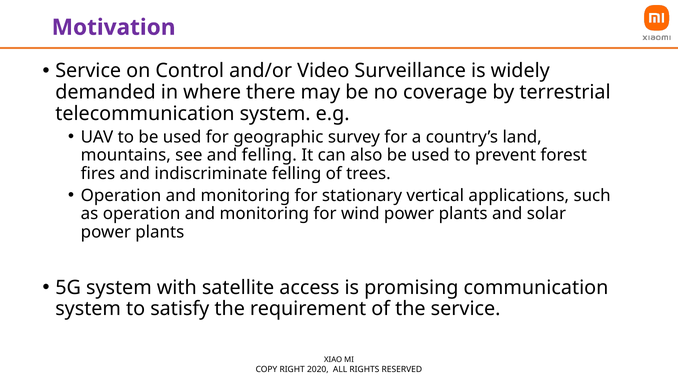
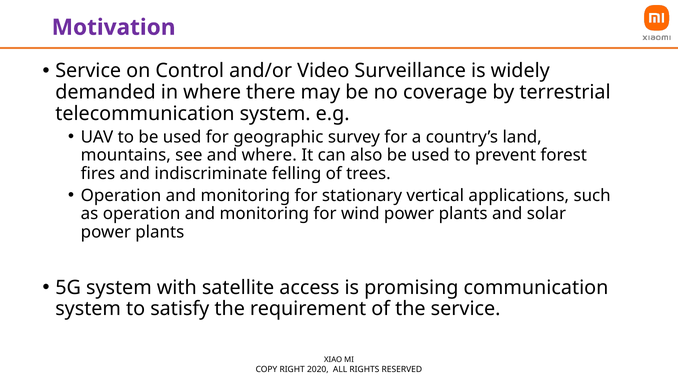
and felling: felling -> where
